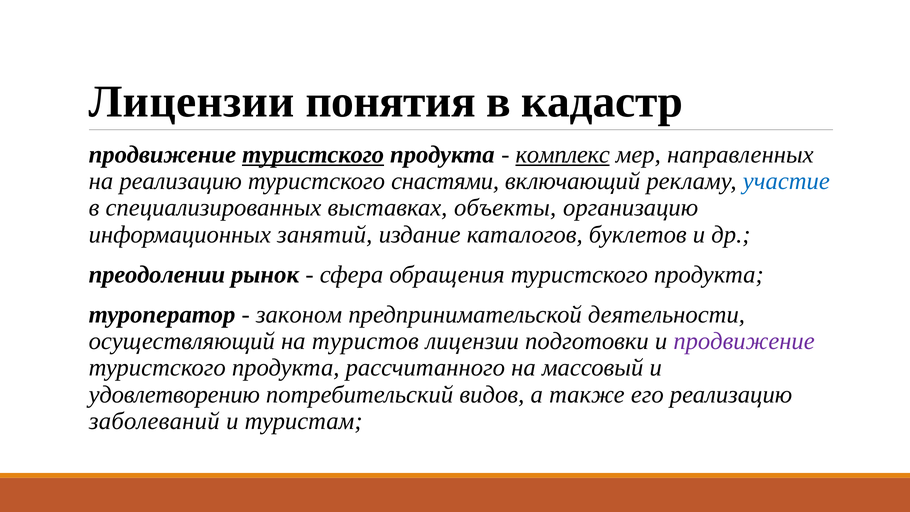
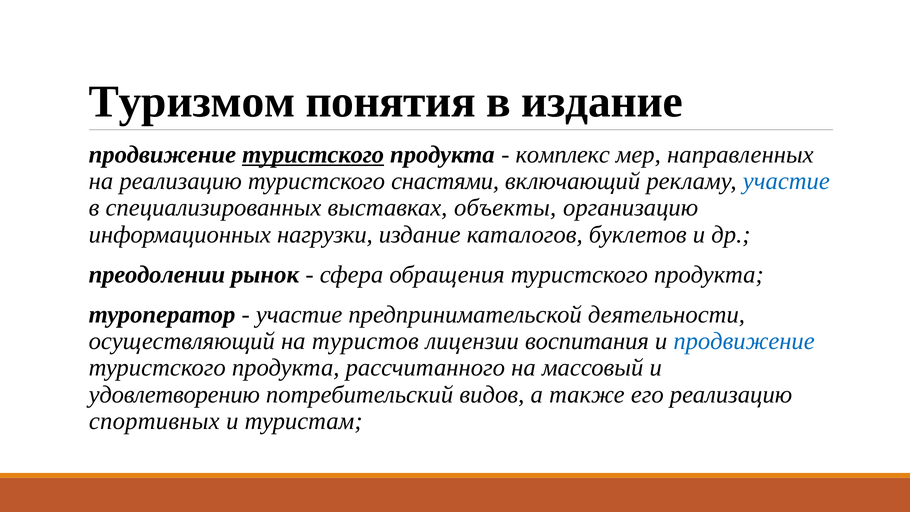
Лицензии at (192, 102): Лицензии -> Туризмом
в кадастр: кадастр -> издание
комплекс underline: present -> none
занятий: занятий -> нагрузки
законом at (299, 314): законом -> участие
подготовки: подготовки -> воспитания
продвижение at (744, 341) colour: purple -> blue
заболеваний: заболеваний -> спортивных
